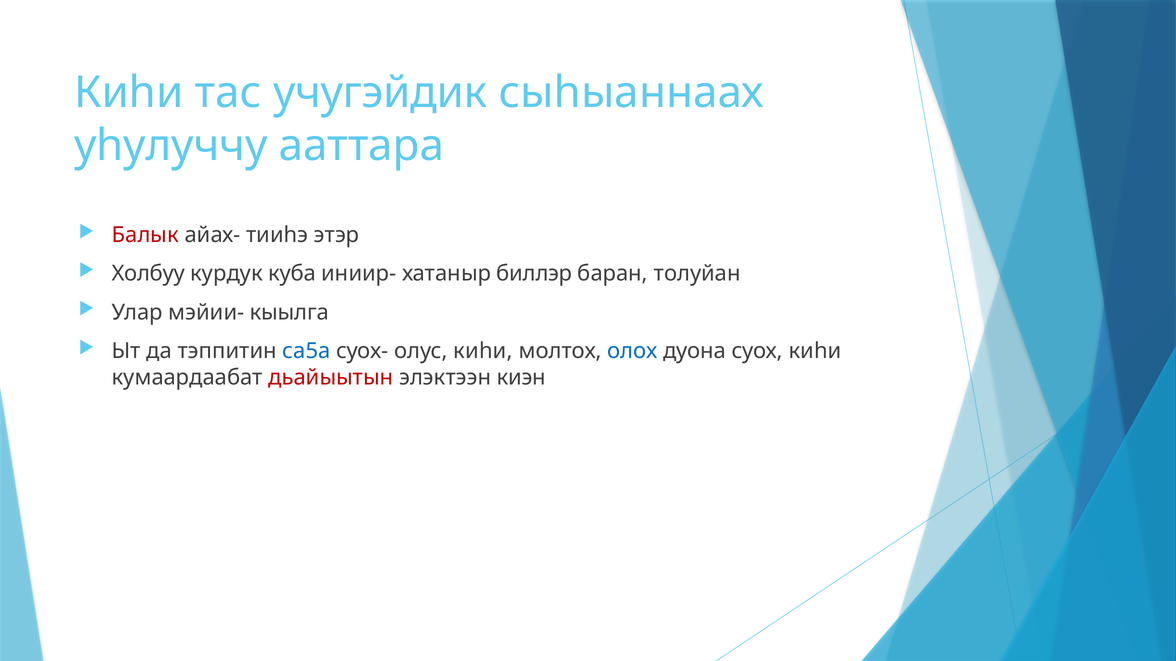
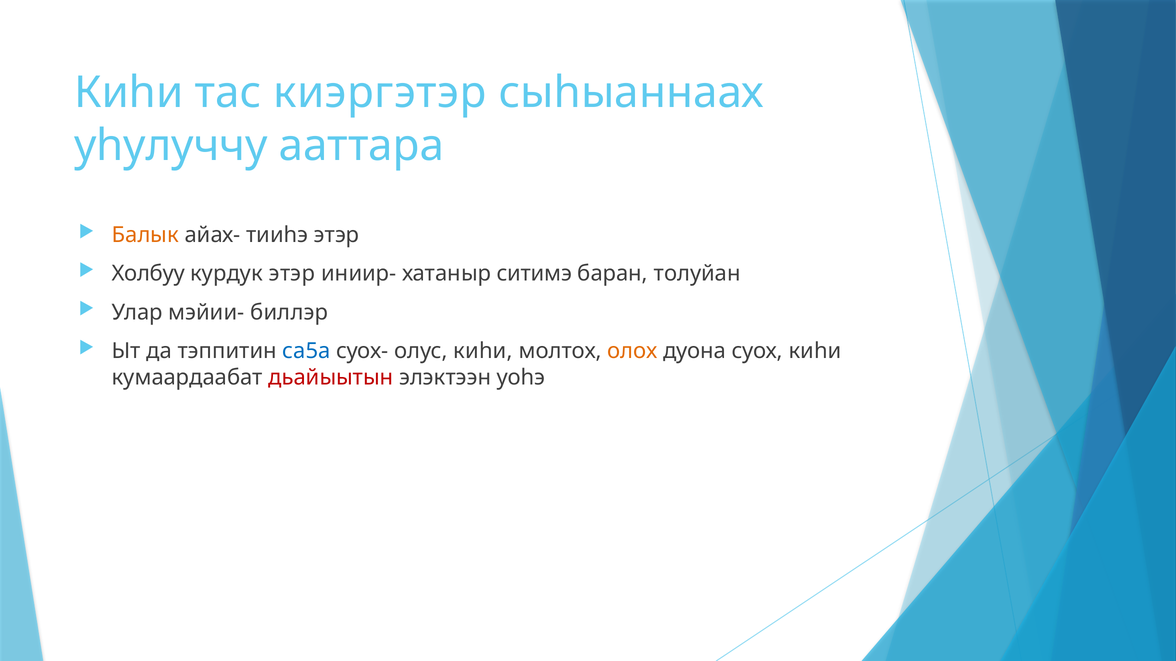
учугэйдик: учугэйдик -> киэргэтэр
Балык colour: red -> orange
курдук куба: куба -> этэр
биллэр: биллэр -> ситимэ
кыылга: кыылга -> биллэр
олох colour: blue -> orange
киэн: киэн -> уоhэ
